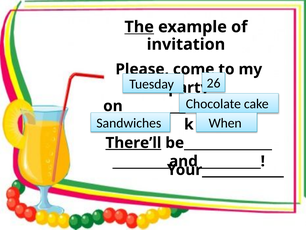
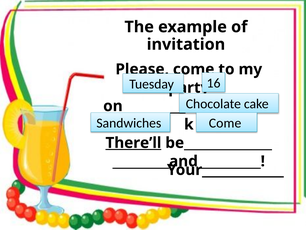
The underline: present -> none
26: 26 -> 16
Sandwiches When: When -> Come
